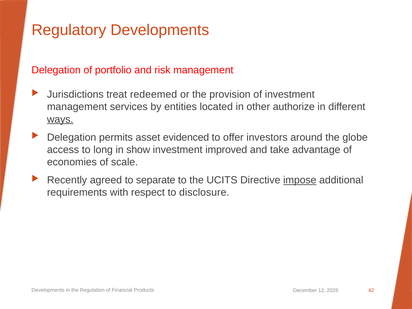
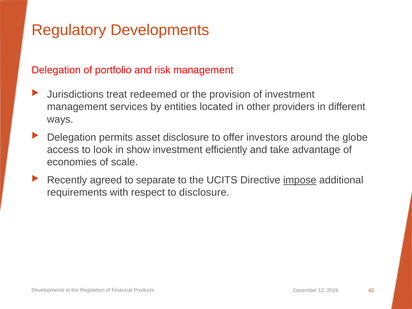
authorize: authorize -> providers
ways underline: present -> none
asset evidenced: evidenced -> disclosure
long: long -> look
improved: improved -> efficiently
